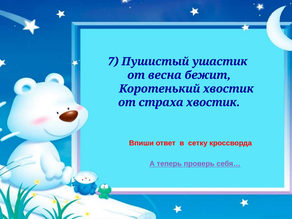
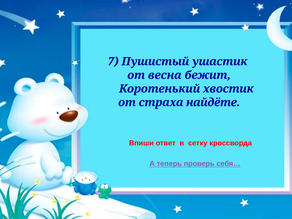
страха хвостик: хвостик -> найдёте
